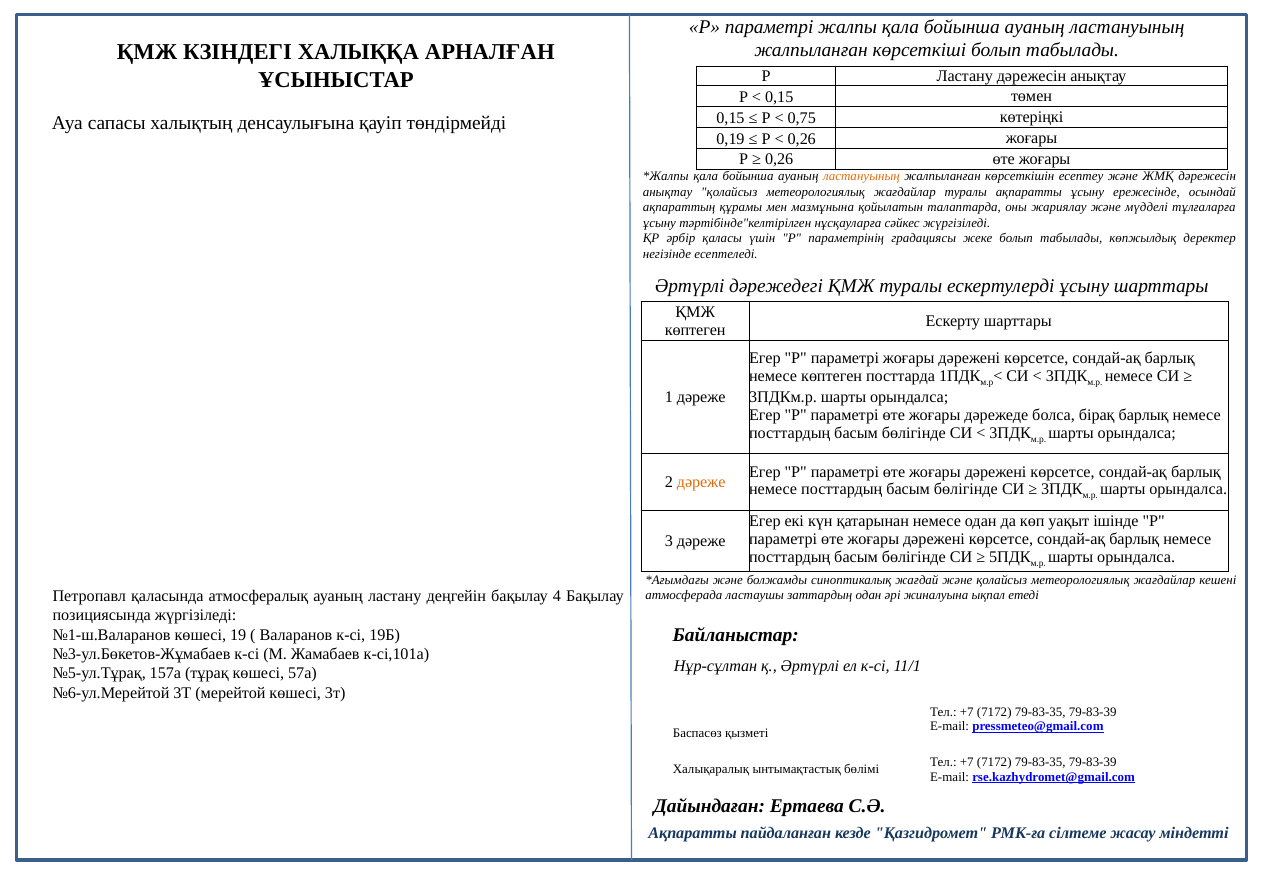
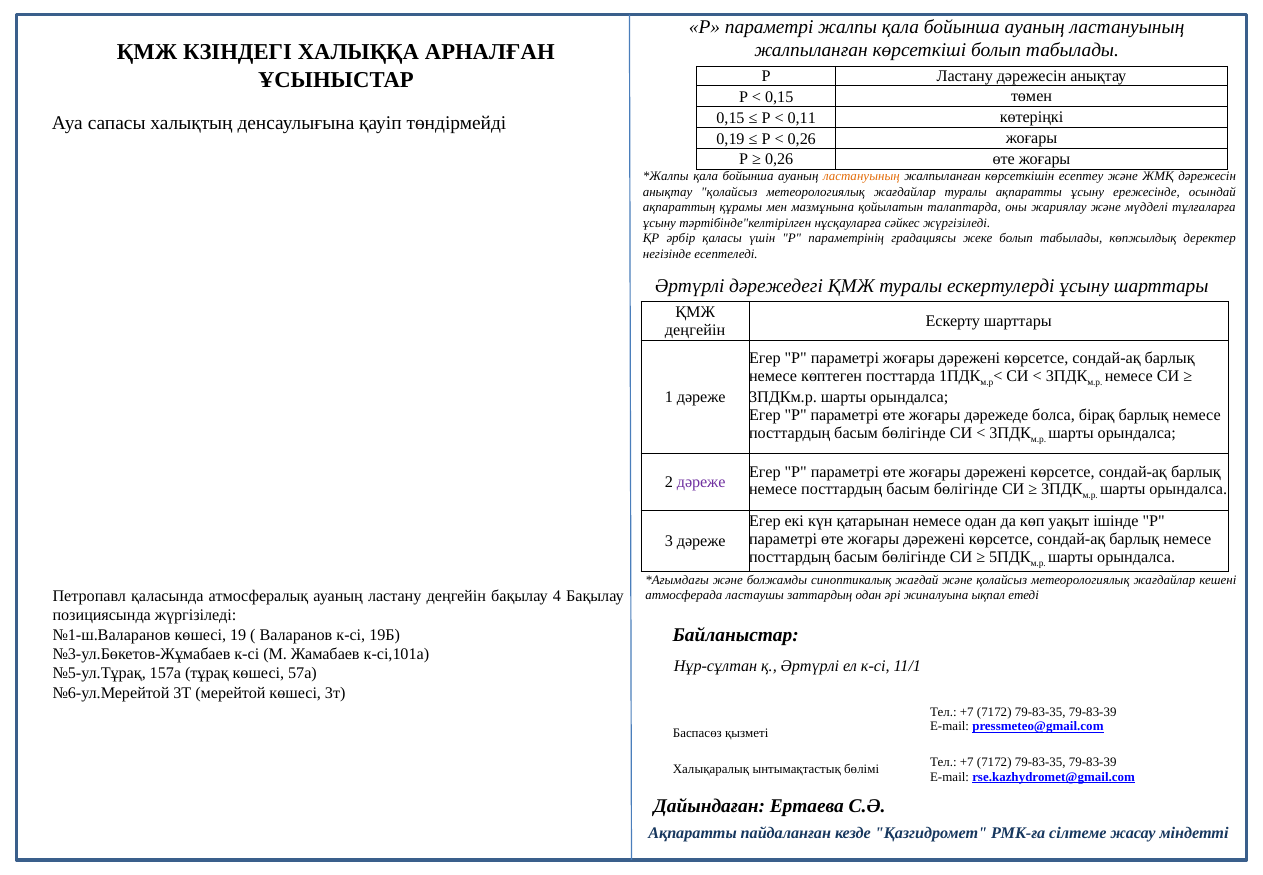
0,75: 0,75 -> 0,11
көптеген at (695, 329): көптеген -> деңгейін
дәреже at (701, 482) colour: orange -> purple
